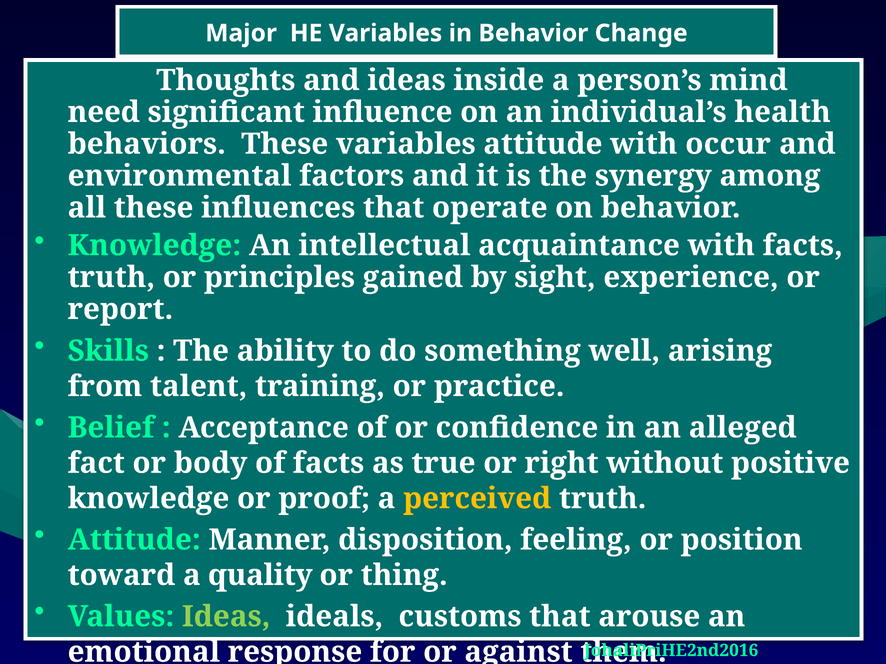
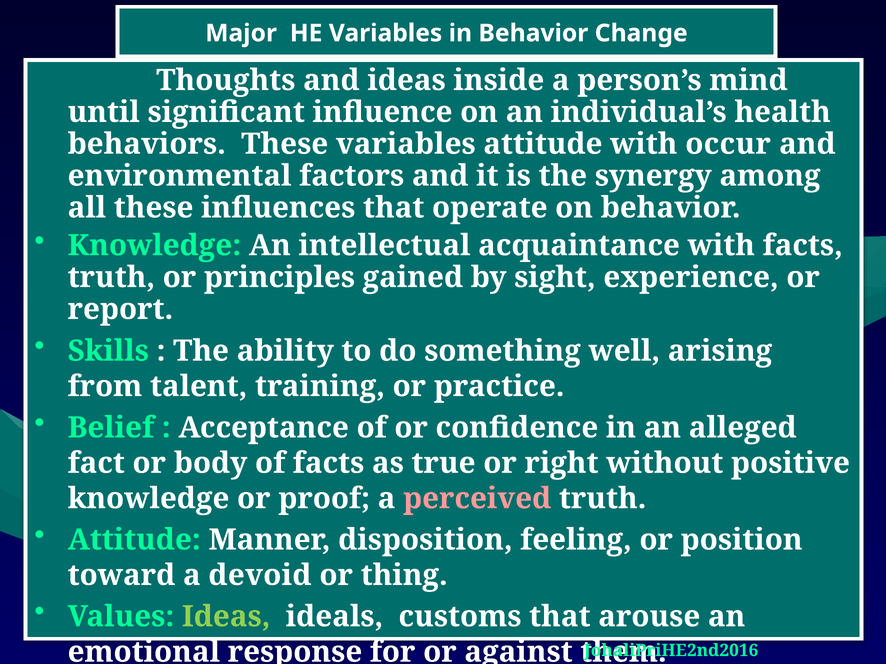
need: need -> until
perceived colour: yellow -> pink
quality: quality -> devoid
